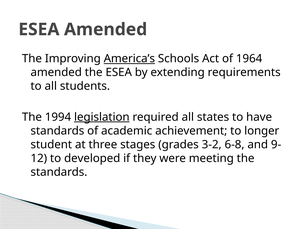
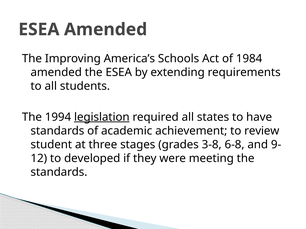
America’s underline: present -> none
1964: 1964 -> 1984
longer: longer -> review
3-2: 3-2 -> 3-8
